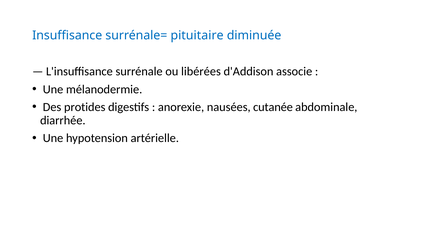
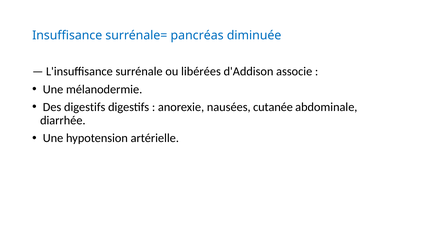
pituitaire: pituitaire -> pancréas
Des protides: protides -> digestifs
